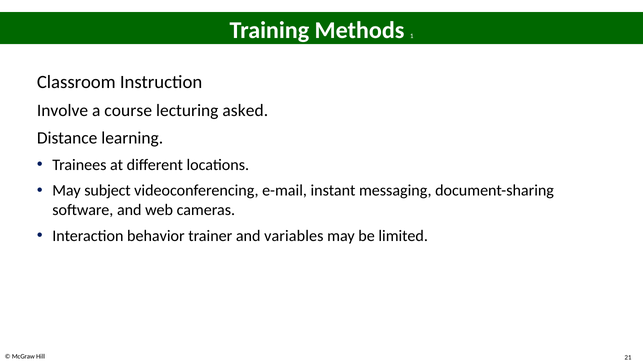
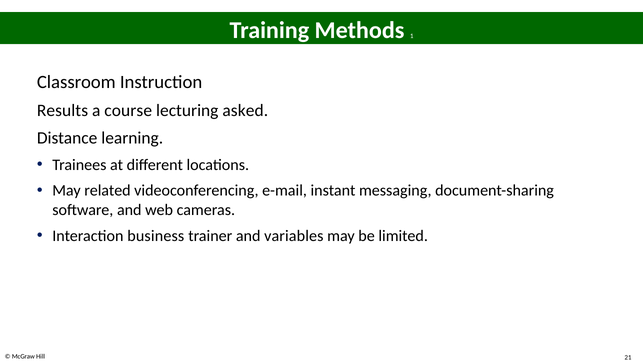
Involve: Involve -> Results
subject: subject -> related
behavior: behavior -> business
